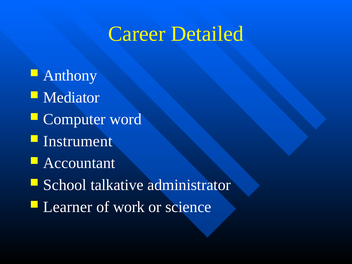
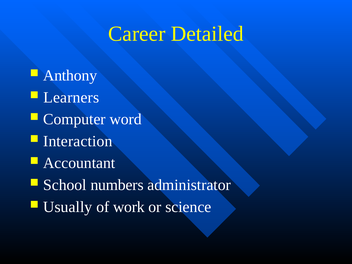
Mediator: Mediator -> Learners
Instrument: Instrument -> Interaction
talkative: talkative -> numbers
Learner: Learner -> Usually
